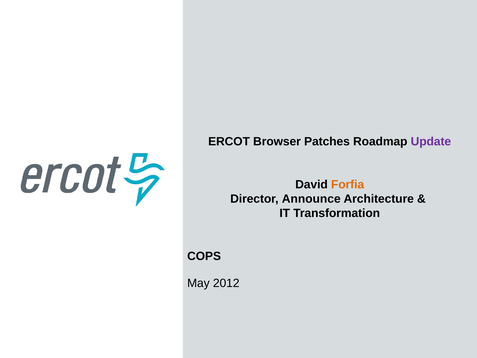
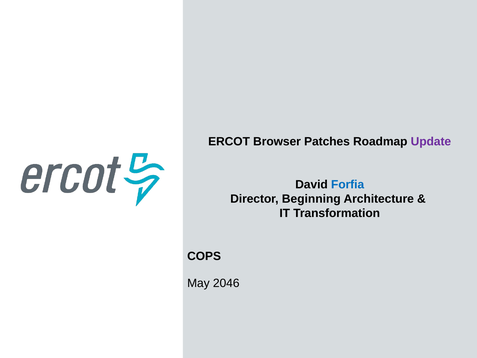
Forfia colour: orange -> blue
Announce: Announce -> Beginning
2012: 2012 -> 2046
